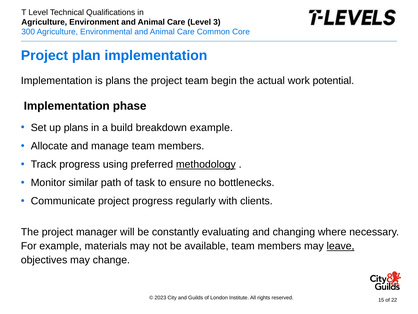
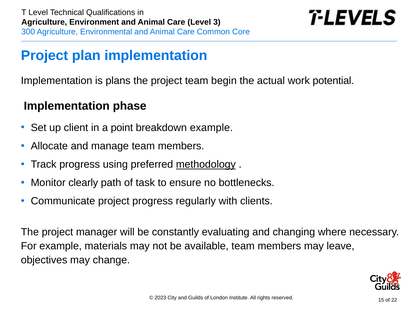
up plans: plans -> client
build: build -> point
similar: similar -> clearly
leave underline: present -> none
